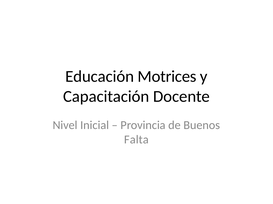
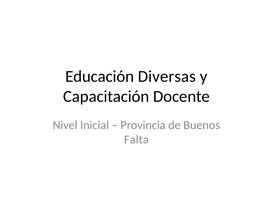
Motrices: Motrices -> Diversas
